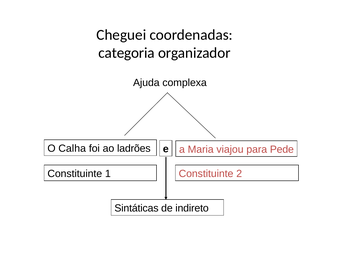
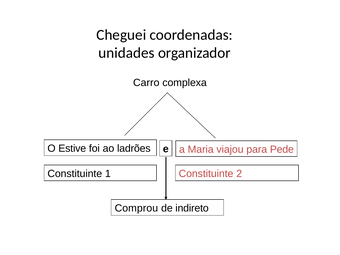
categoria: categoria -> unidades
Ajuda: Ajuda -> Carro
Calha: Calha -> Estive
Sintáticas: Sintáticas -> Comprou
